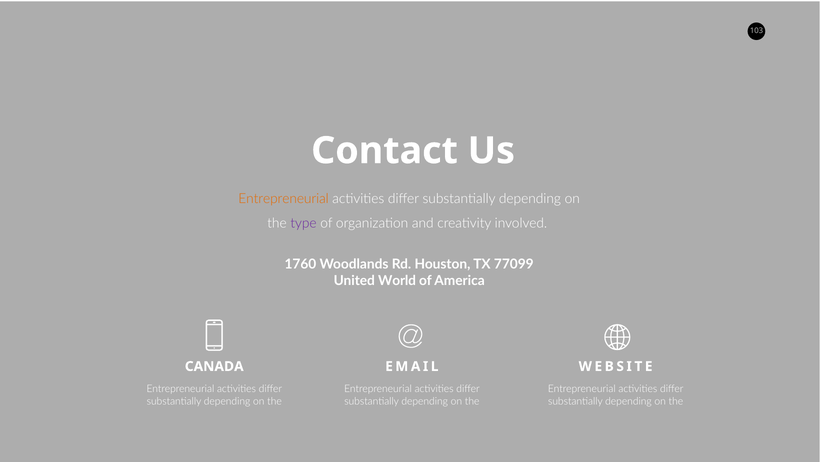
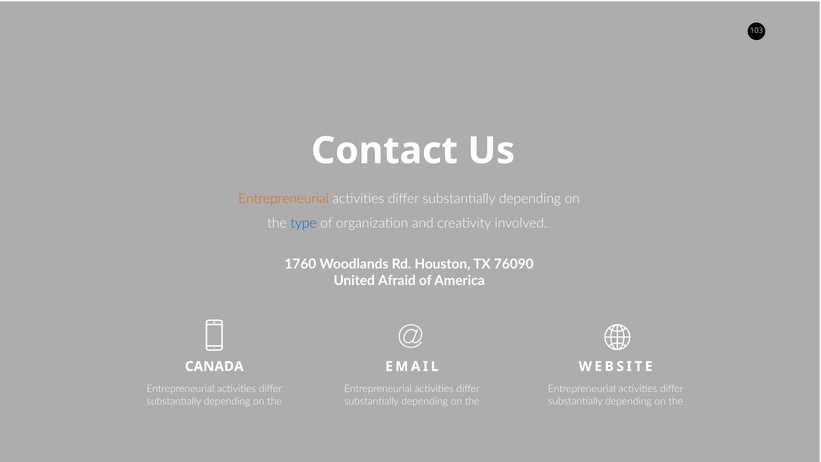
type colour: purple -> blue
77099: 77099 -> 76090
World: World -> Afraid
